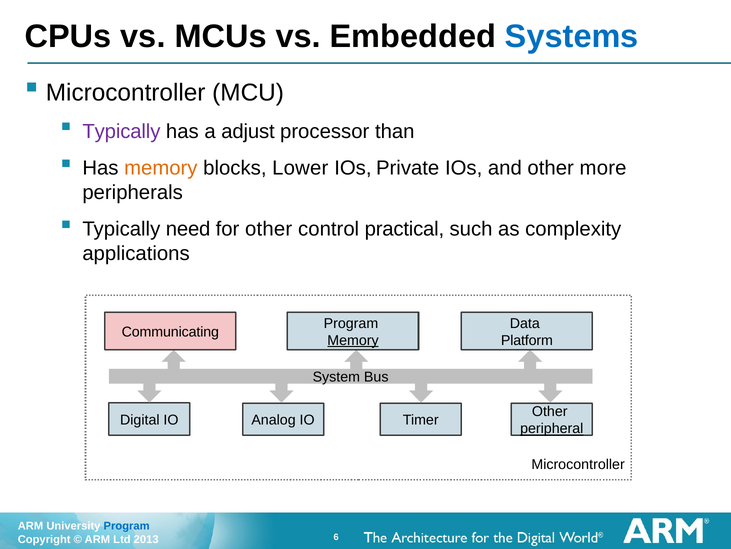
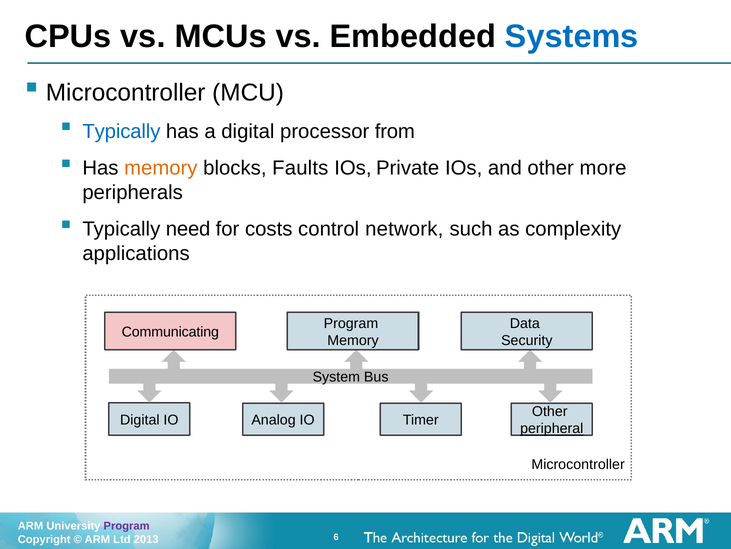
Typically at (121, 131) colour: purple -> blue
a adjust: adjust -> digital
than: than -> from
Lower: Lower -> Faults
for other: other -> costs
practical: practical -> network
Memory at (353, 340) underline: present -> none
Platform: Platform -> Security
Program at (127, 525) colour: blue -> purple
